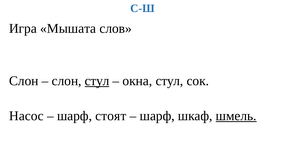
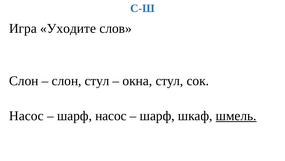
Мышата: Мышата -> Уходите
стул at (97, 80) underline: present -> none
шарф стоят: стоят -> насос
